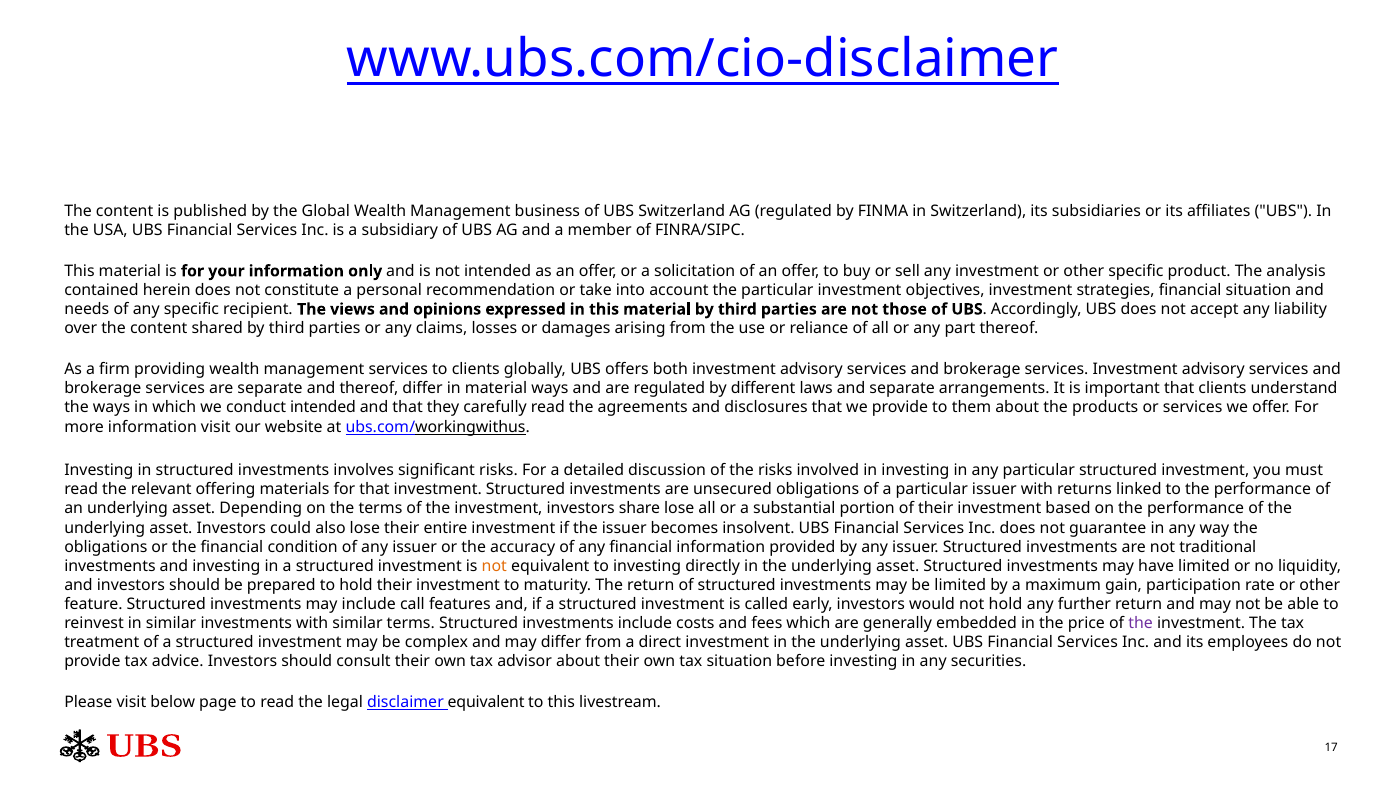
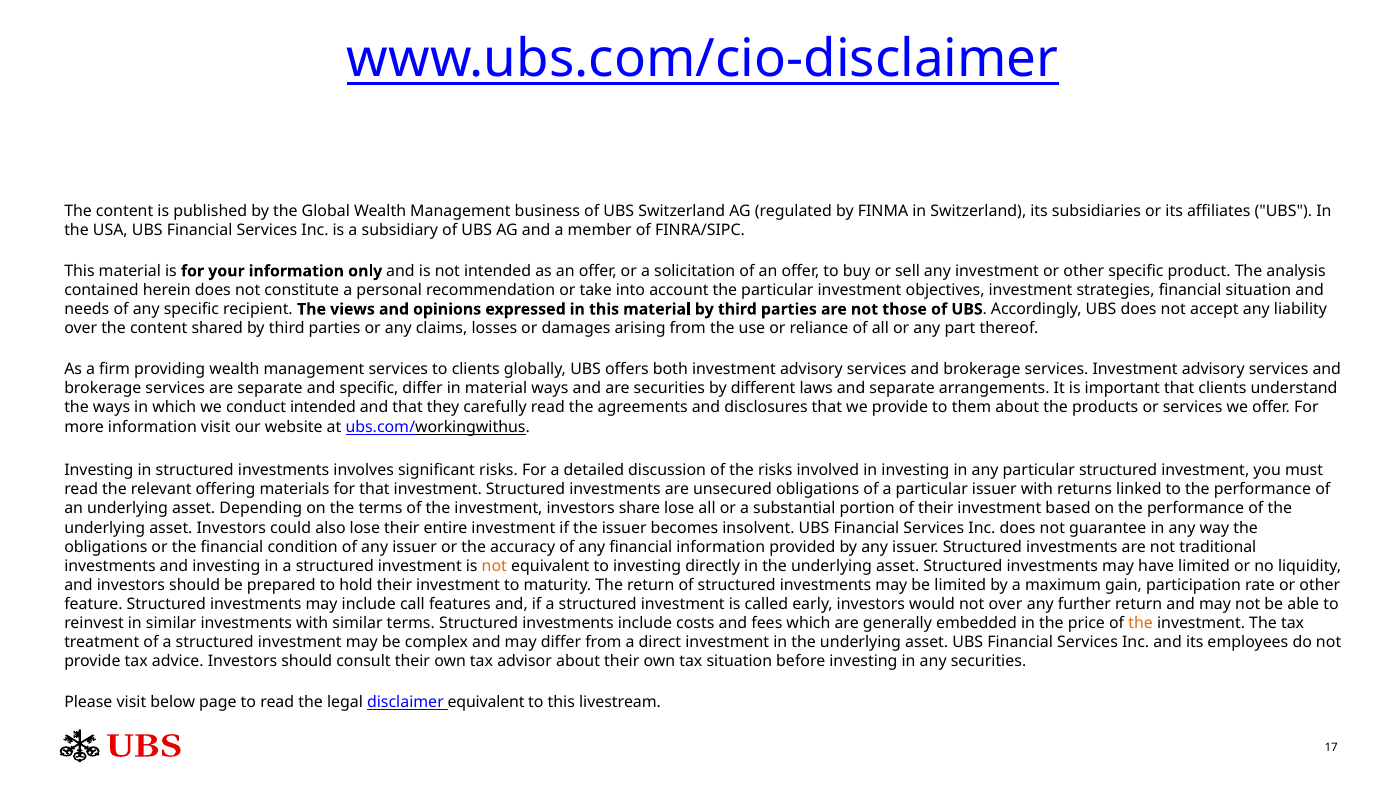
and thereof: thereof -> specific
are regulated: regulated -> securities
not hold: hold -> over
the at (1141, 623) colour: purple -> orange
